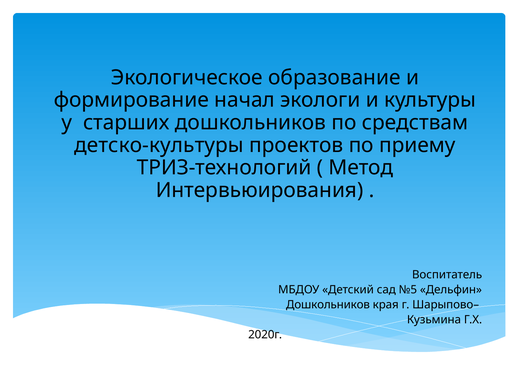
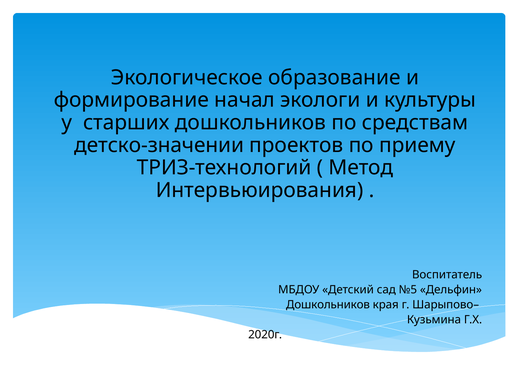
детско-культуры: детско-культуры -> детско-значении
